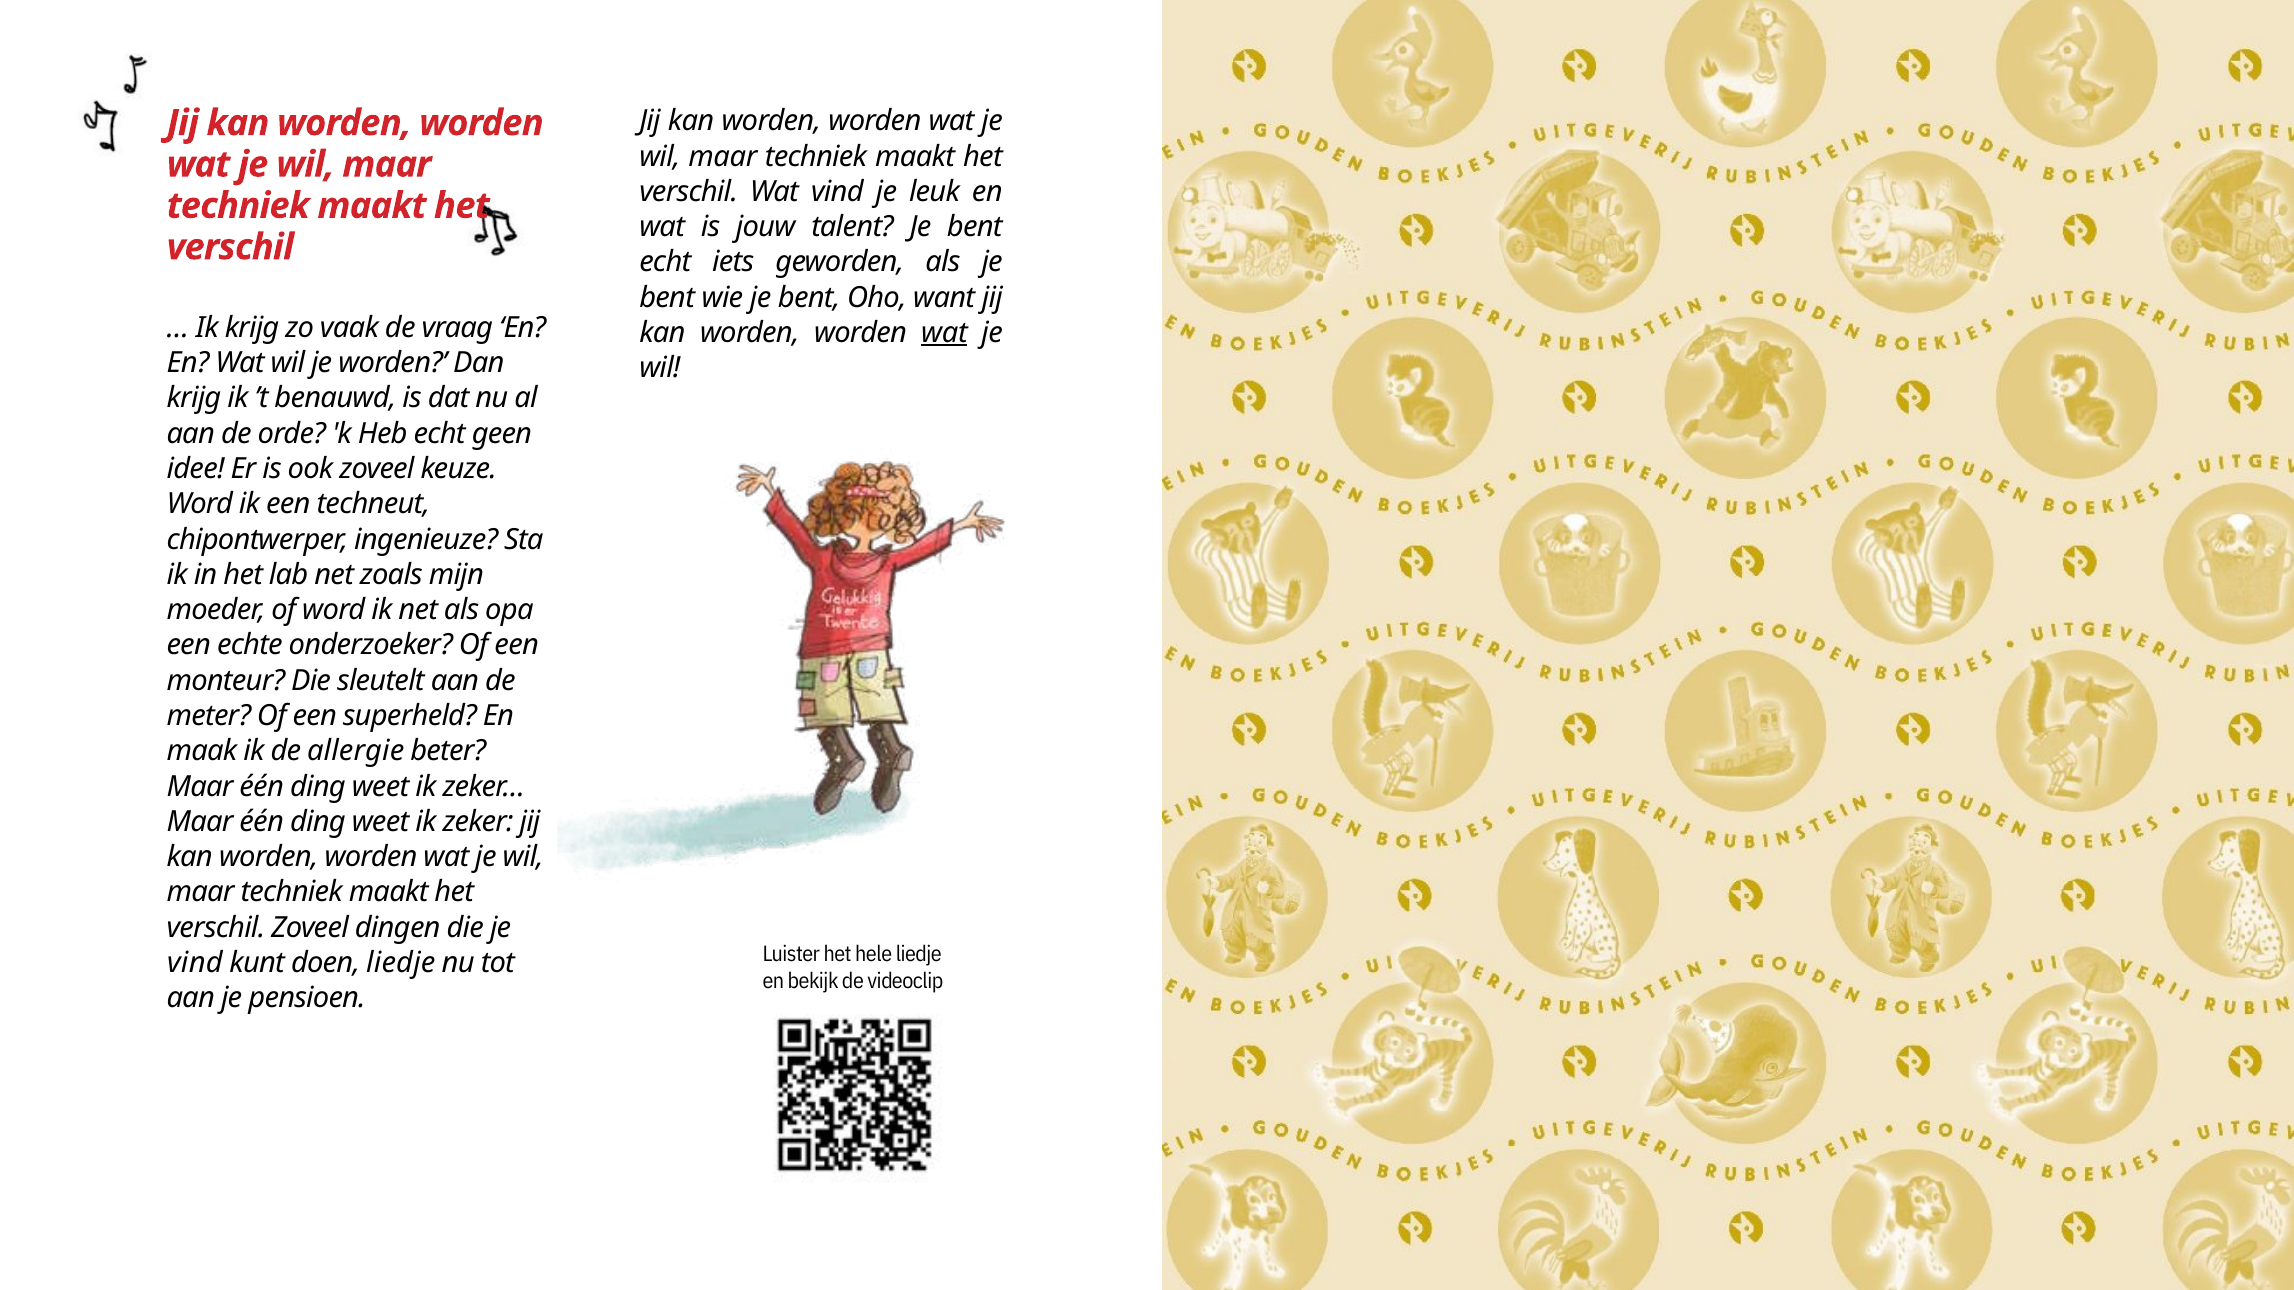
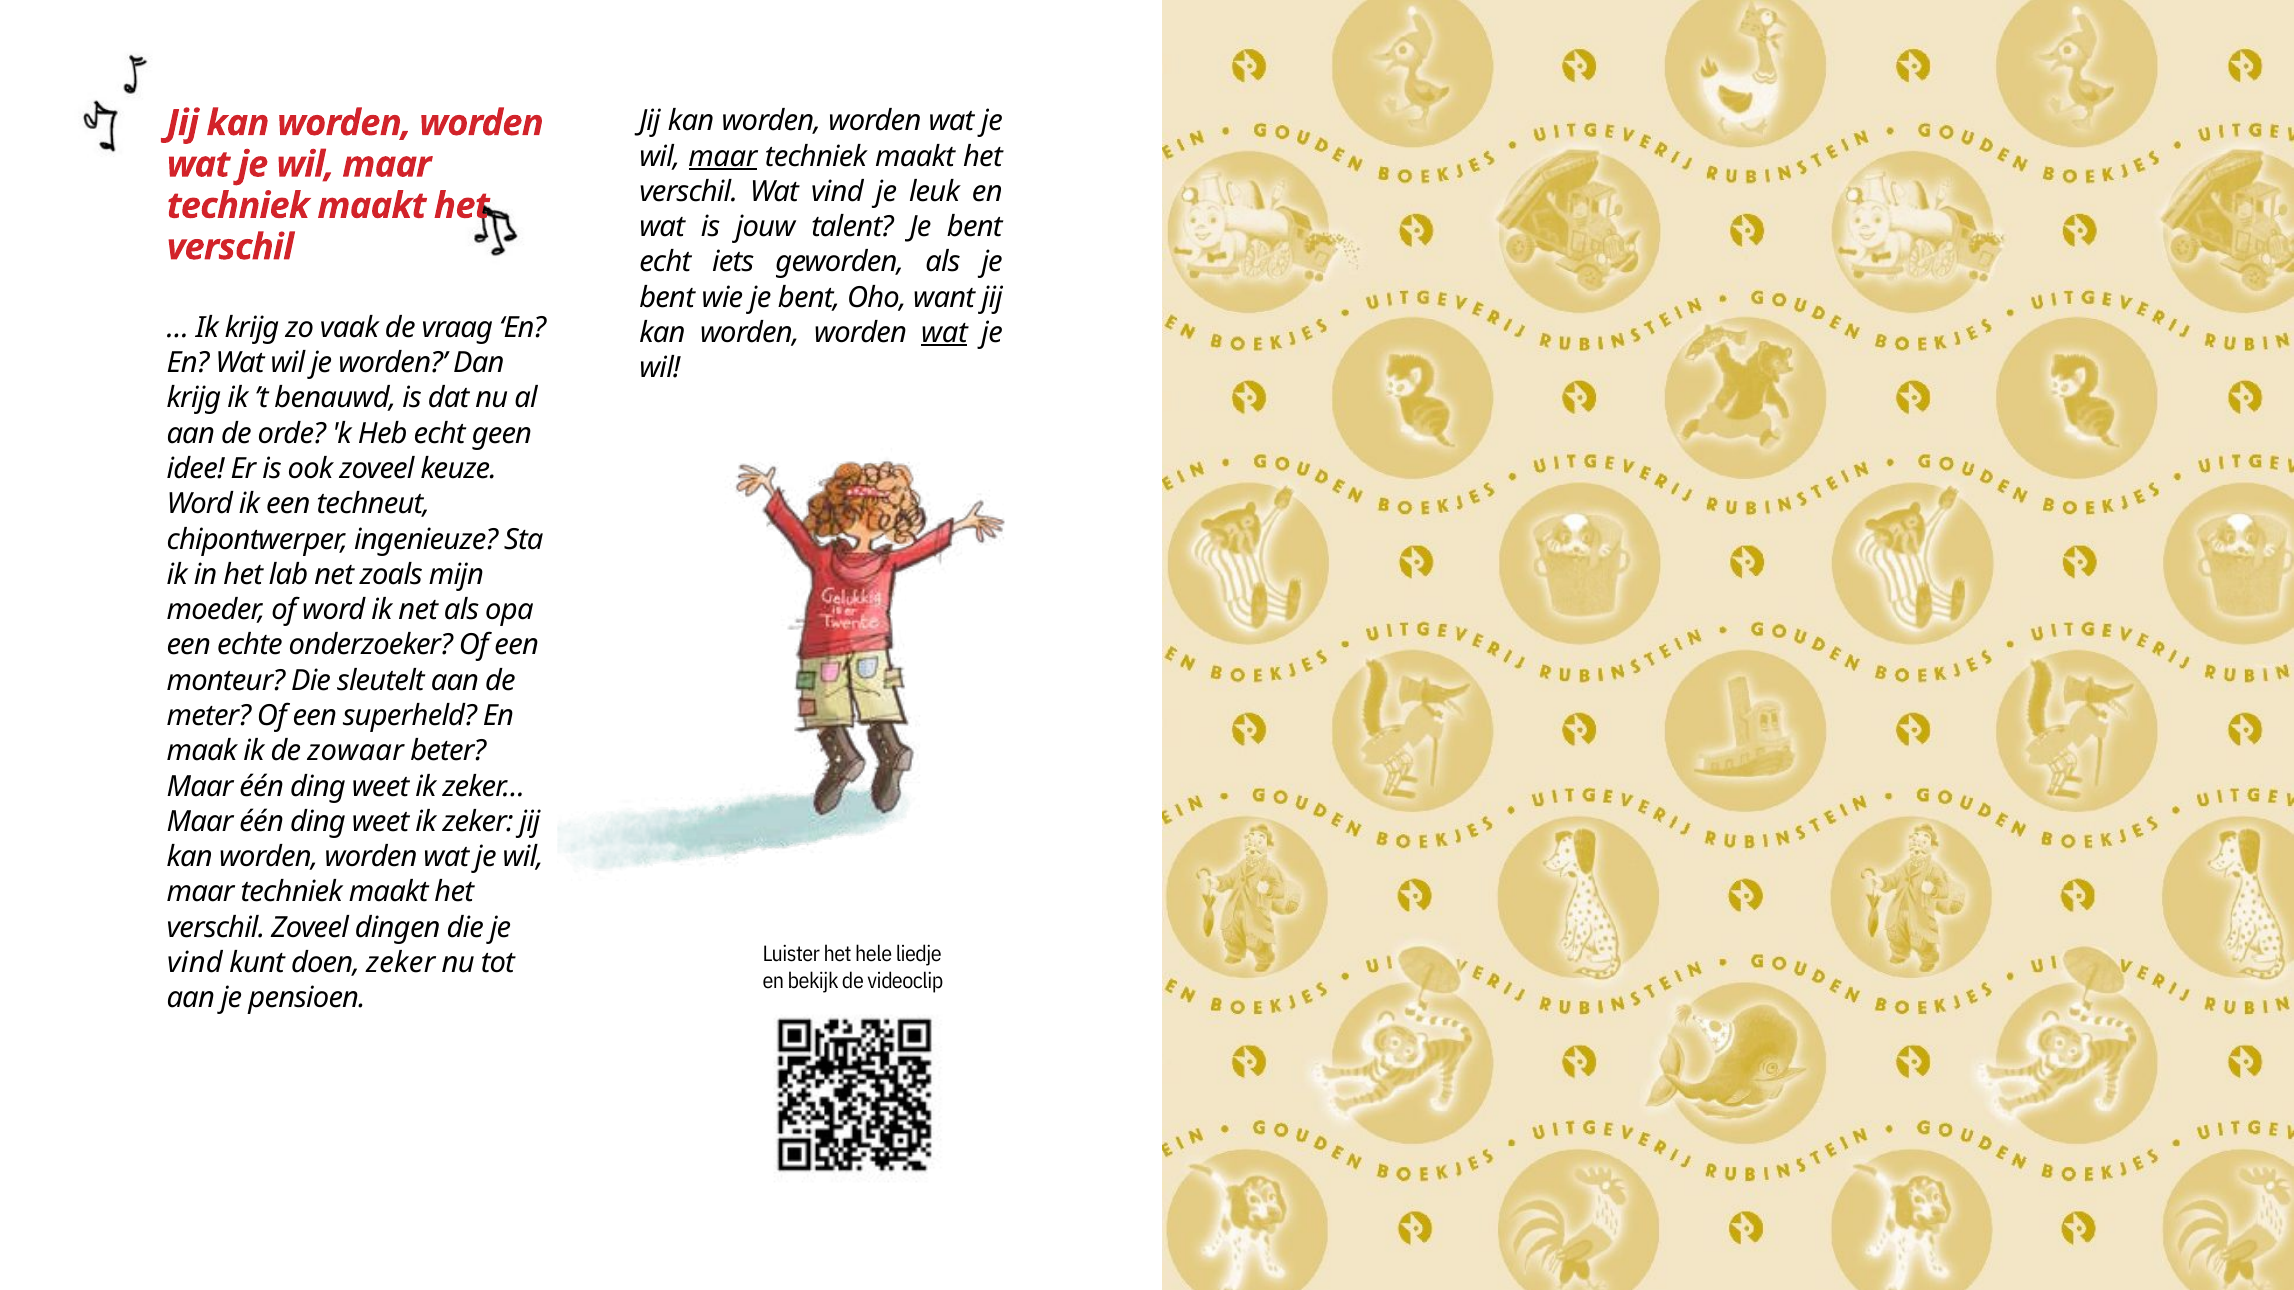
maar at (723, 156) underline: none -> present
allergie: allergie -> zowaar
doen liedje: liedje -> zeker
